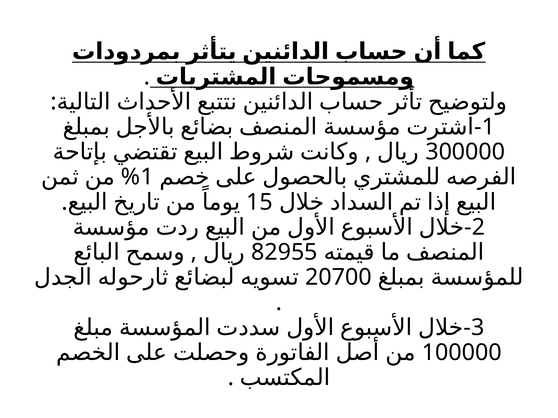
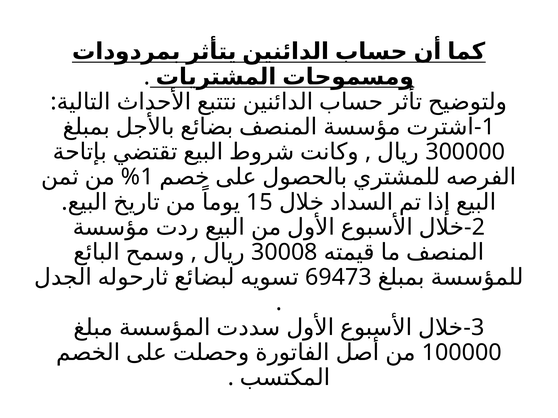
82955: 82955 -> 30008
20700: 20700 -> 69473
